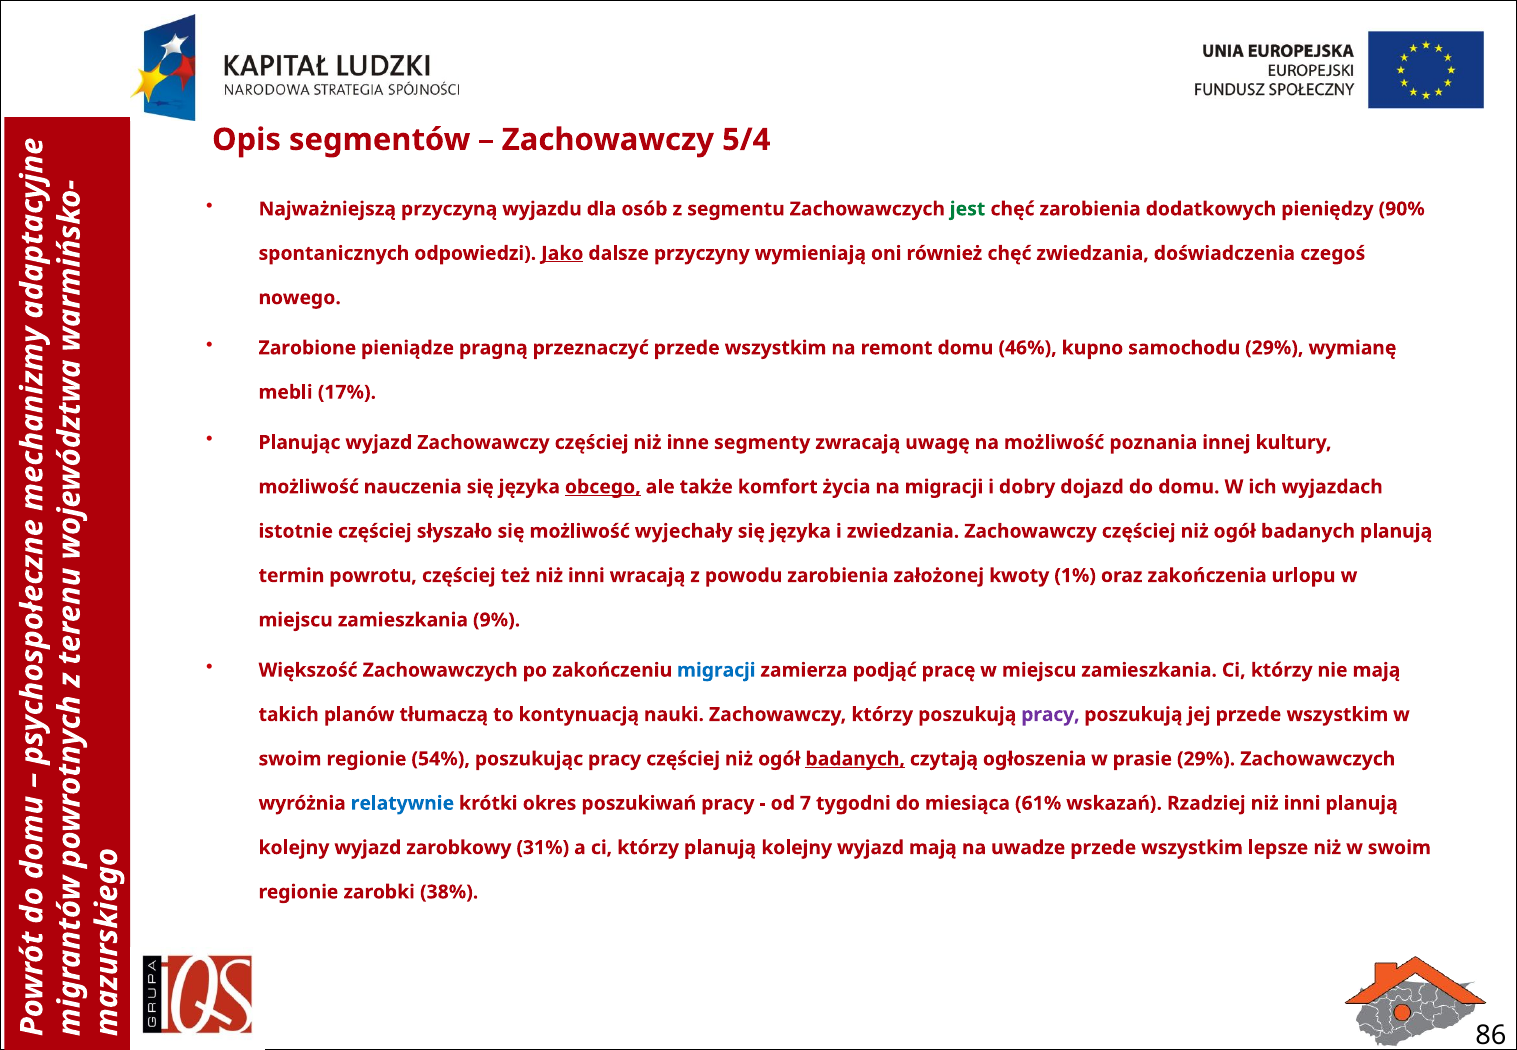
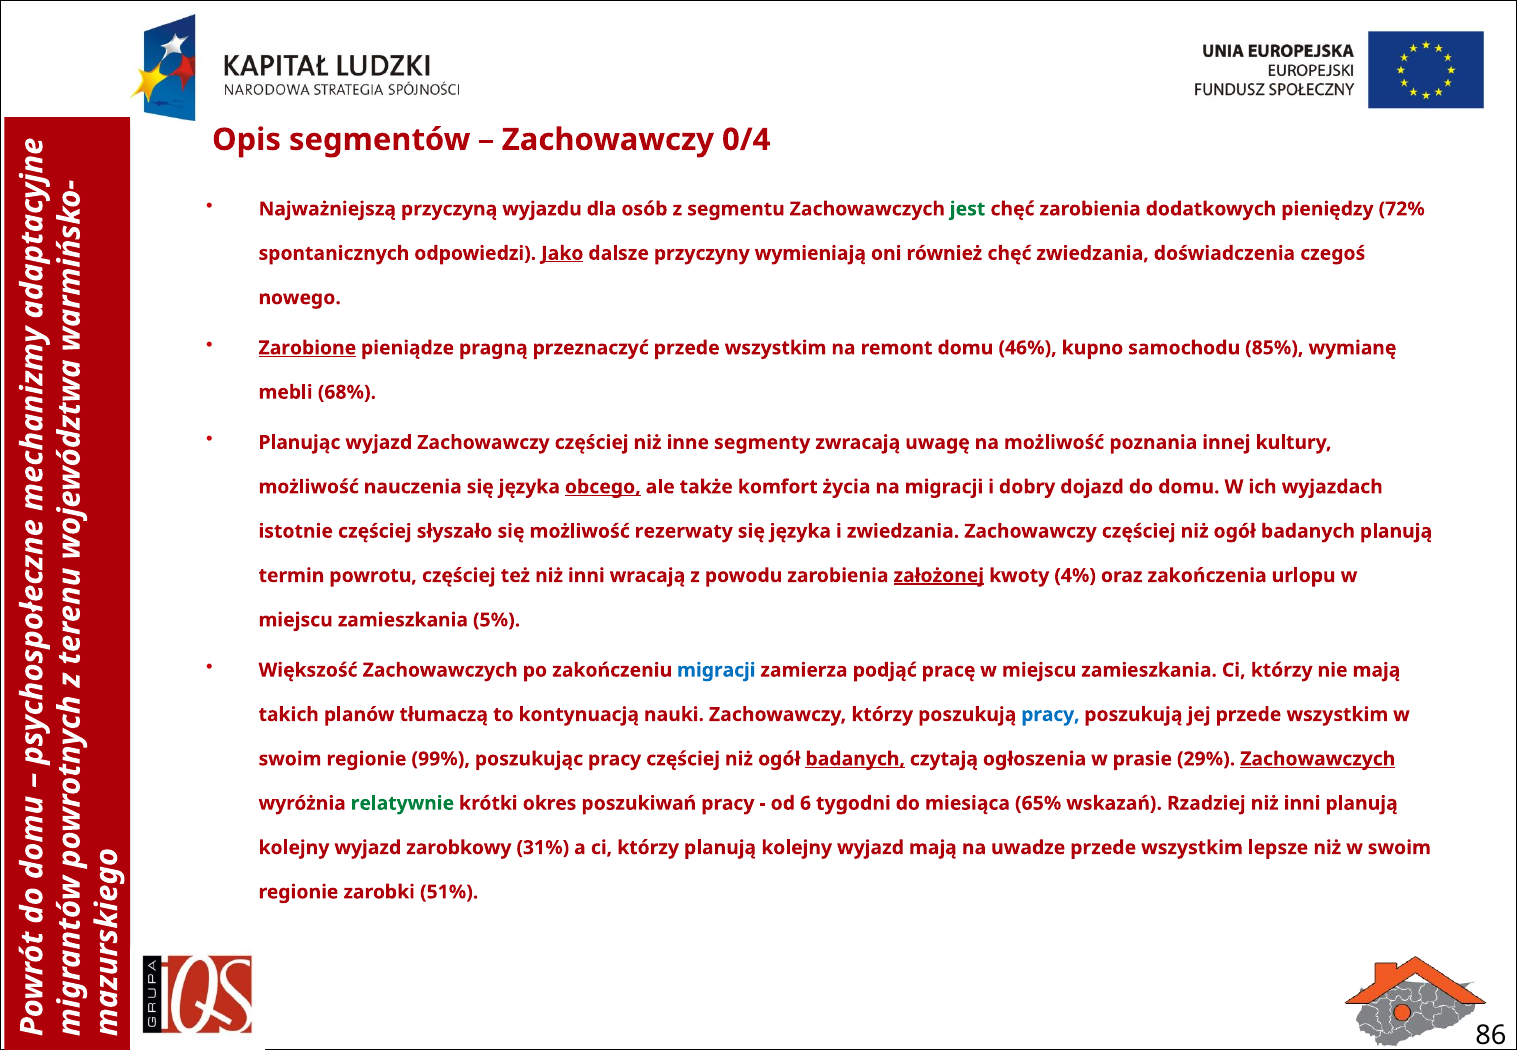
5/4: 5/4 -> 0/4
90%: 90% -> 72%
Zarobione underline: none -> present
samochodu 29%: 29% -> 85%
17%: 17% -> 68%
wyjechały: wyjechały -> rezerwaty
założonej underline: none -> present
1%: 1% -> 4%
9%: 9% -> 5%
pracy at (1050, 715) colour: purple -> blue
54%: 54% -> 99%
Zachowawczych at (1318, 759) underline: none -> present
relatywnie colour: blue -> green
7: 7 -> 6
61%: 61% -> 65%
38%: 38% -> 51%
